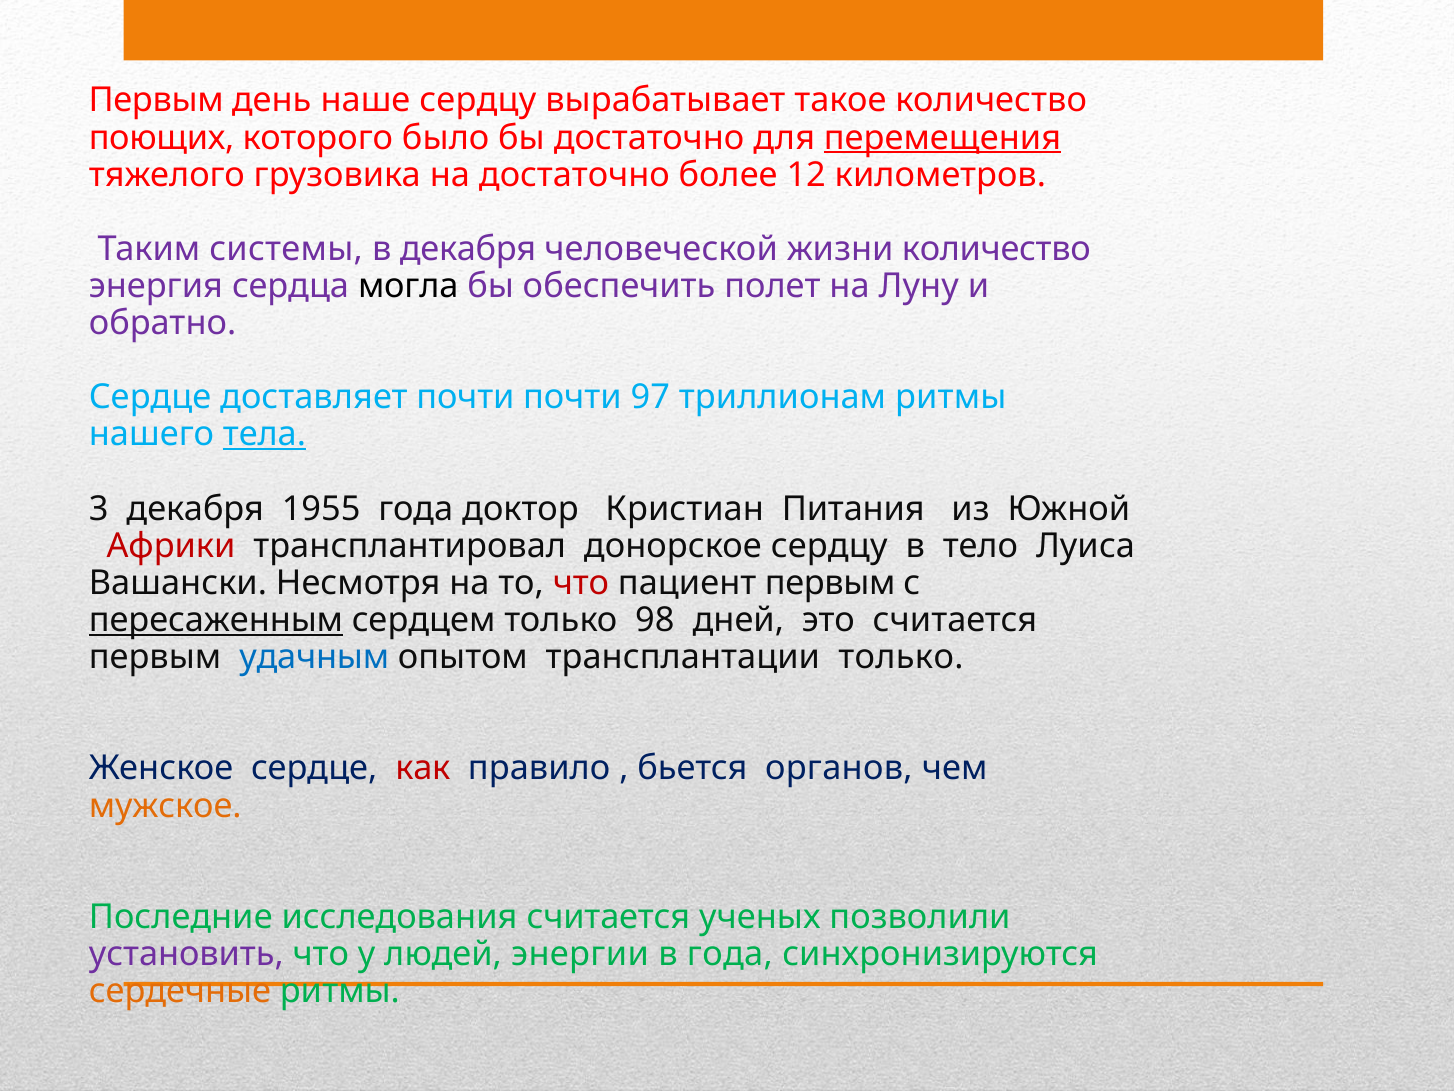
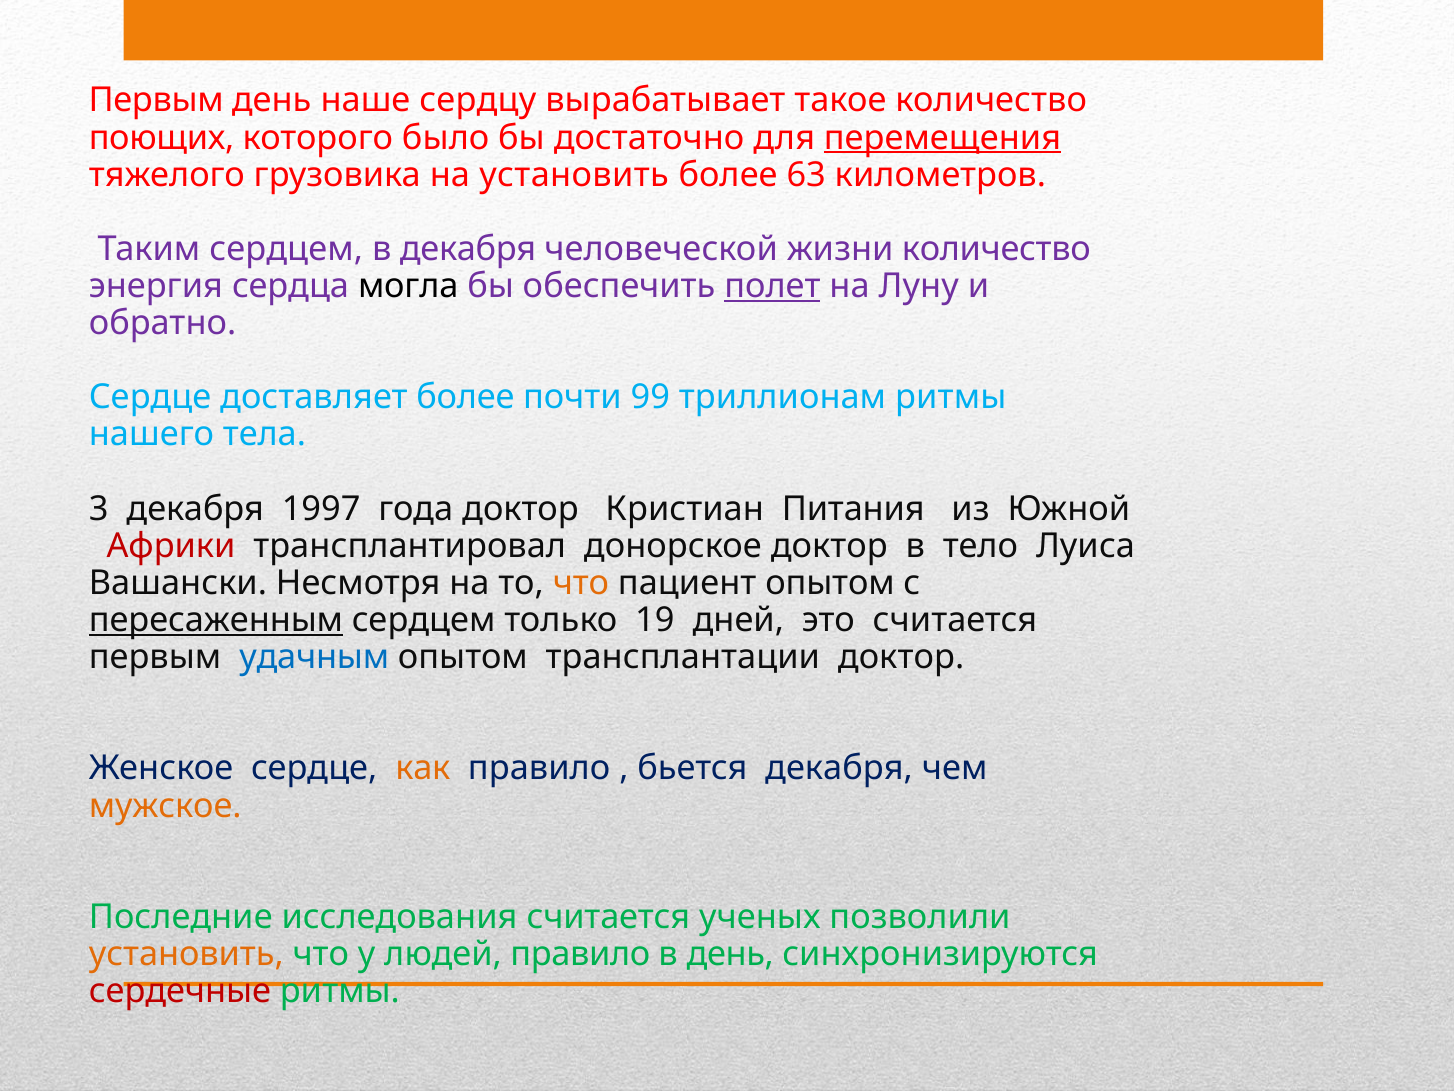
на достаточно: достаточно -> установить
12: 12 -> 63
Таким системы: системы -> сердцем
полет underline: none -> present
доставляет почти: почти -> более
97: 97 -> 99
тела underline: present -> none
1955: 1955 -> 1997
донорское сердцу: сердцу -> доктор
что at (581, 583) colour: red -> orange
пациент первым: первым -> опытом
98: 98 -> 19
трансплантации только: только -> доктор
как colour: red -> orange
бьется органов: органов -> декабря
установить at (186, 954) colour: purple -> orange
людей энергии: энергии -> правило
в года: года -> день
сердечные colour: orange -> red
